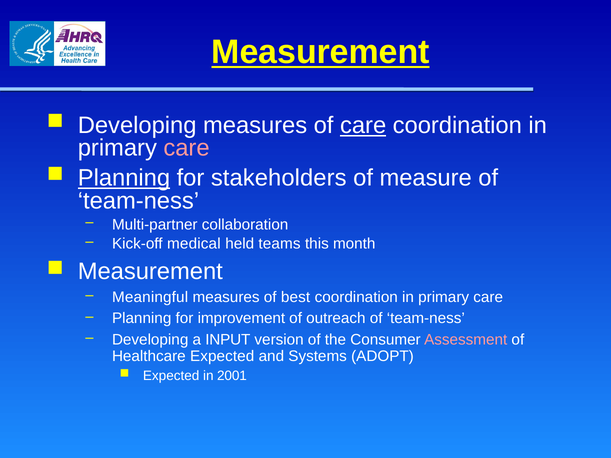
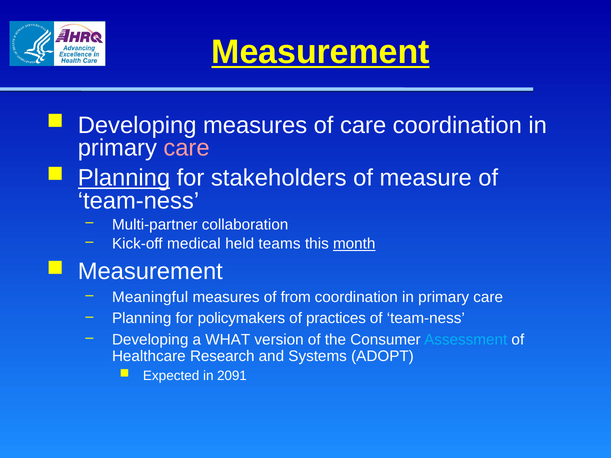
care at (363, 125) underline: present -> none
month underline: none -> present
best: best -> from
improvement: improvement -> policymakers
outreach: outreach -> practices
INPUT: INPUT -> WHAT
Assessment colour: pink -> light blue
Healthcare Expected: Expected -> Research
2001: 2001 -> 2091
